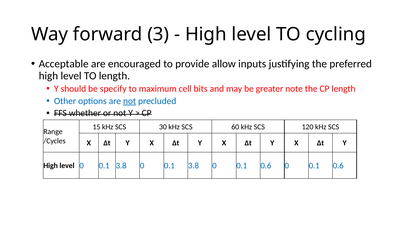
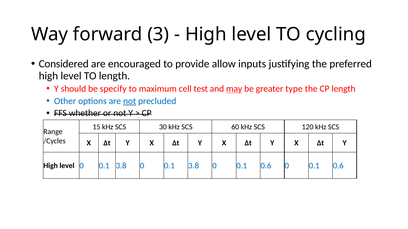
Acceptable: Acceptable -> Considered
bits: bits -> test
may underline: none -> present
note: note -> type
